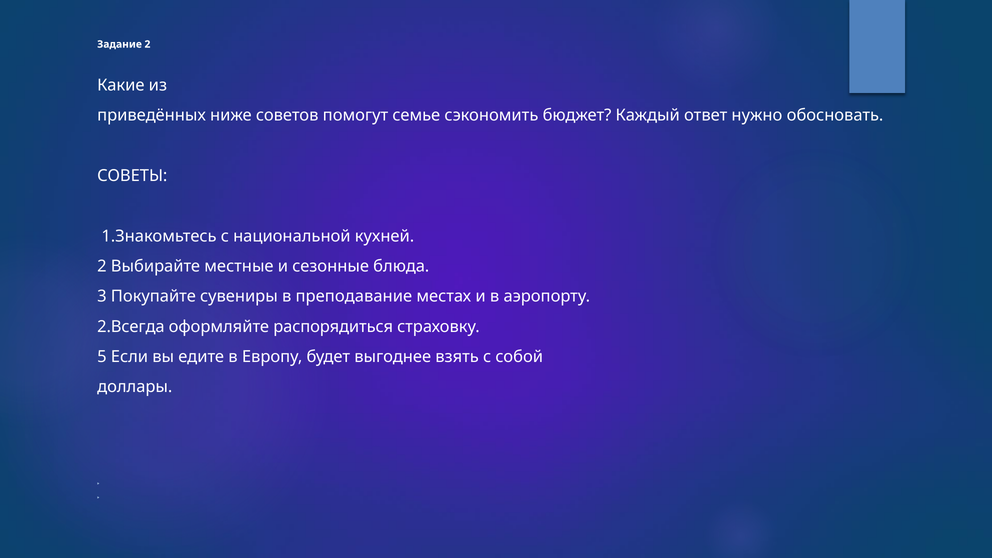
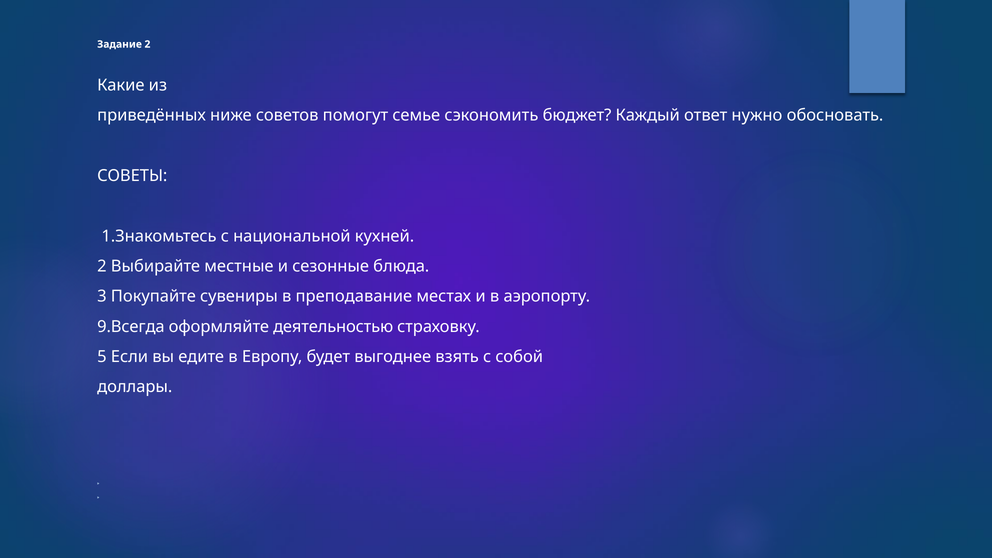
2.Всегда: 2.Всегда -> 9.Всегда
распорядиться: распорядиться -> деятельностью
